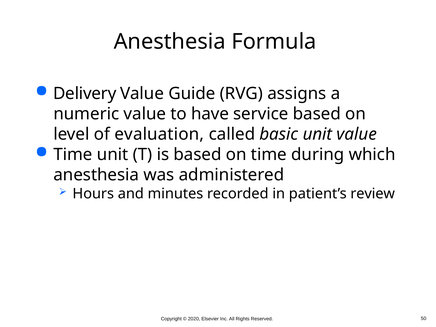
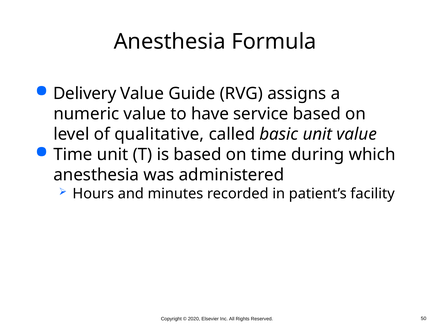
evaluation: evaluation -> qualitative
review: review -> facility
